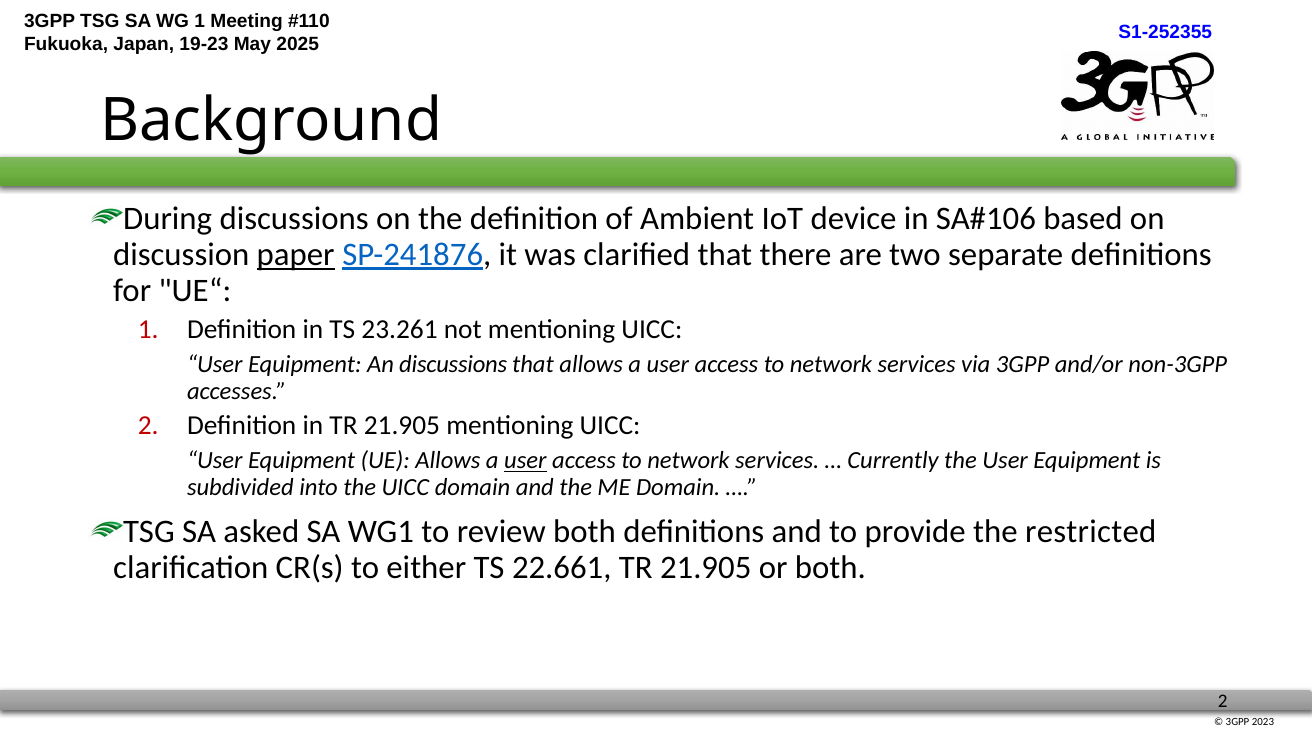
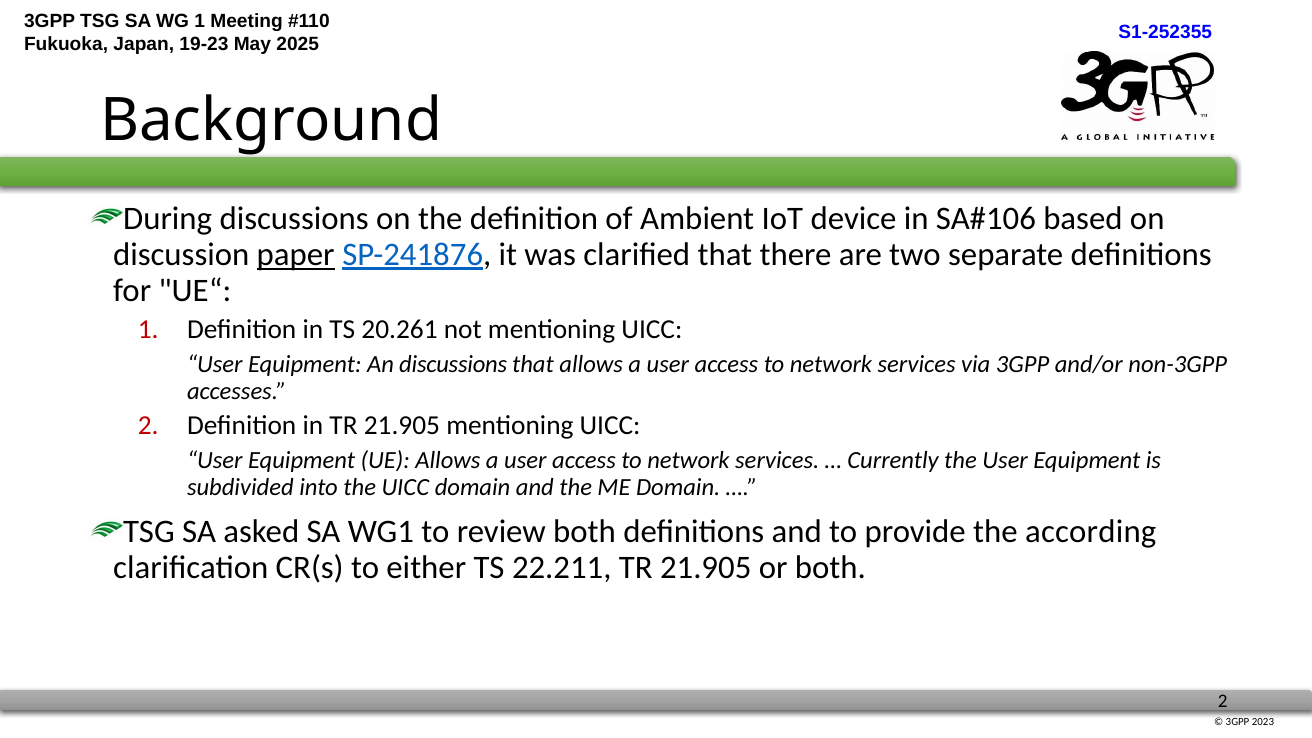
23.261: 23.261 -> 20.261
user at (525, 461) underline: present -> none
restricted: restricted -> according
22.661: 22.661 -> 22.211
